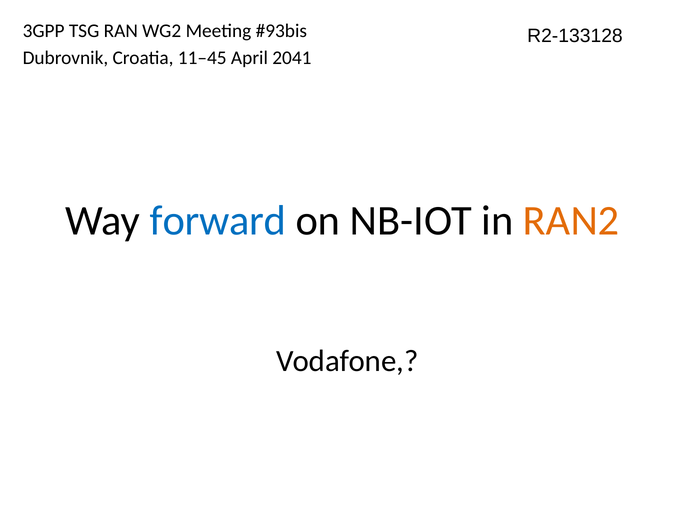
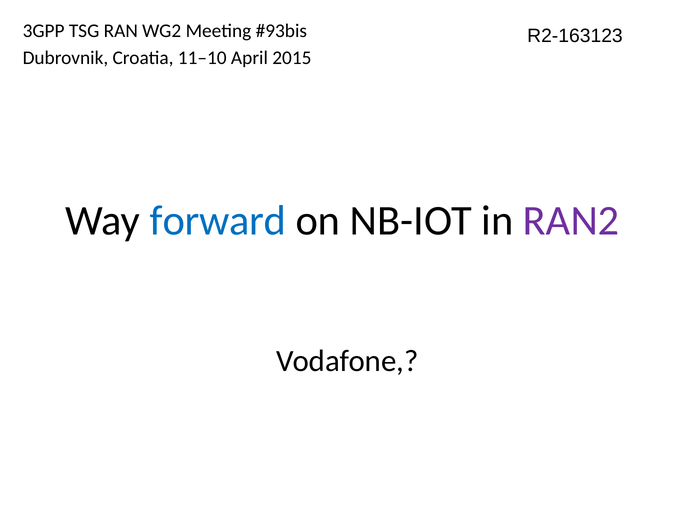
R2-133128: R2-133128 -> R2-163123
11–45: 11–45 -> 11–10
2041: 2041 -> 2015
RAN2 colour: orange -> purple
